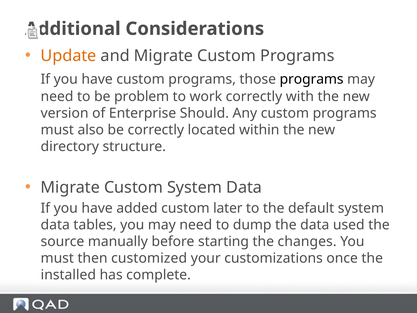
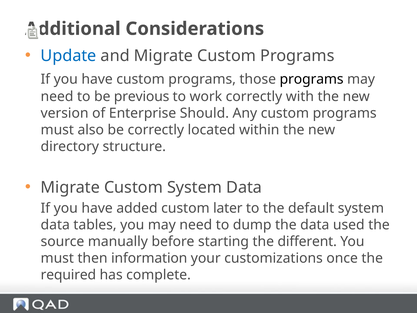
Update colour: orange -> blue
problem: problem -> previous
changes: changes -> different
customized: customized -> information
installed: installed -> required
